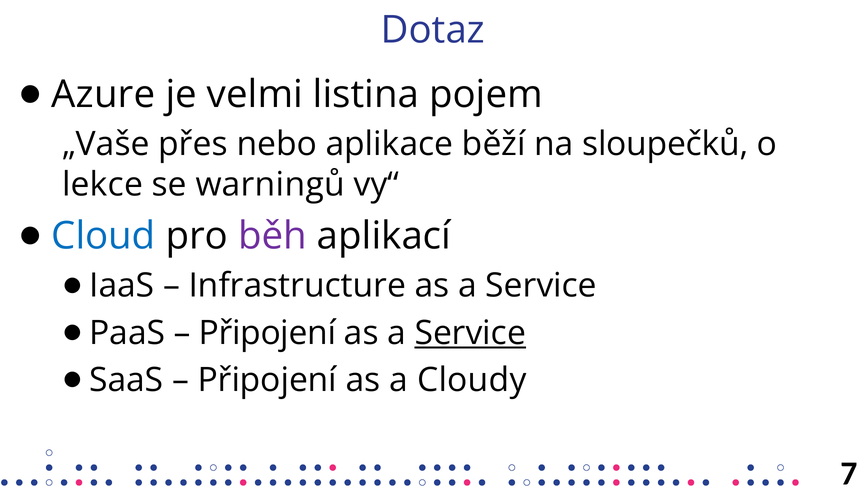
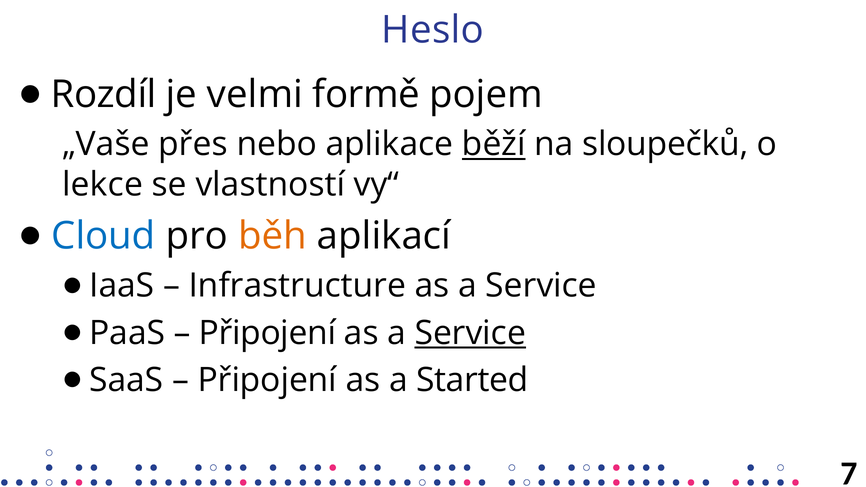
Dotaz: Dotaz -> Heslo
Azure: Azure -> Rozdíl
listina: listina -> formě
běží underline: none -> present
warningů: warningů -> vlastností
běh colour: purple -> orange
Cloudy: Cloudy -> Started
